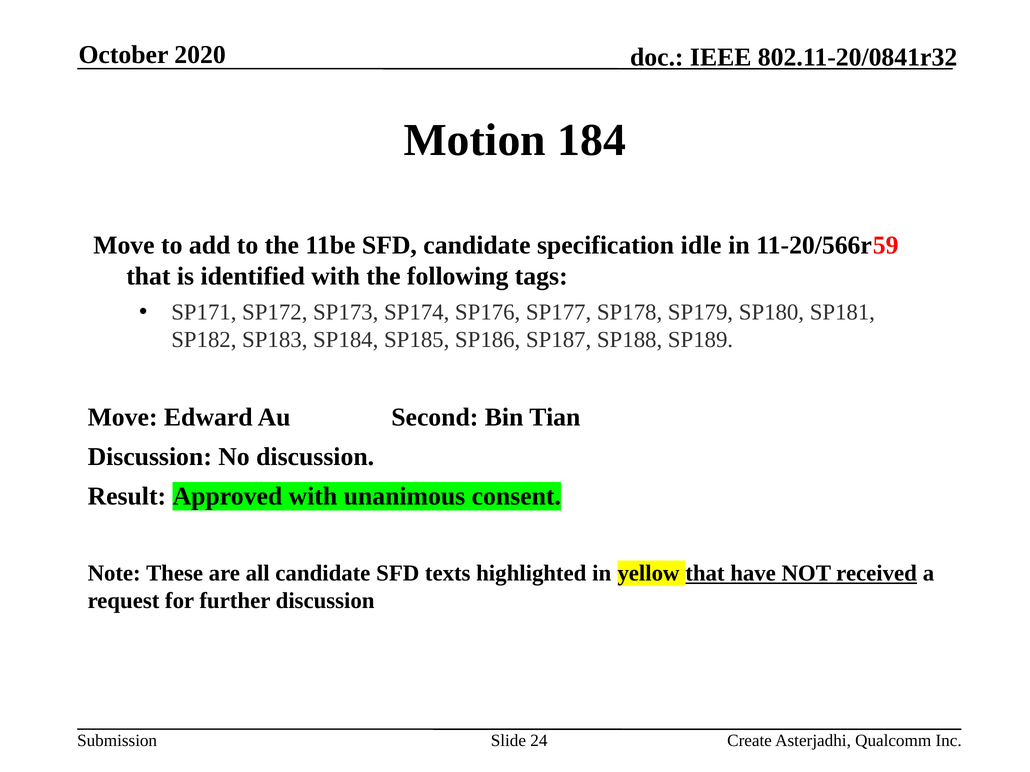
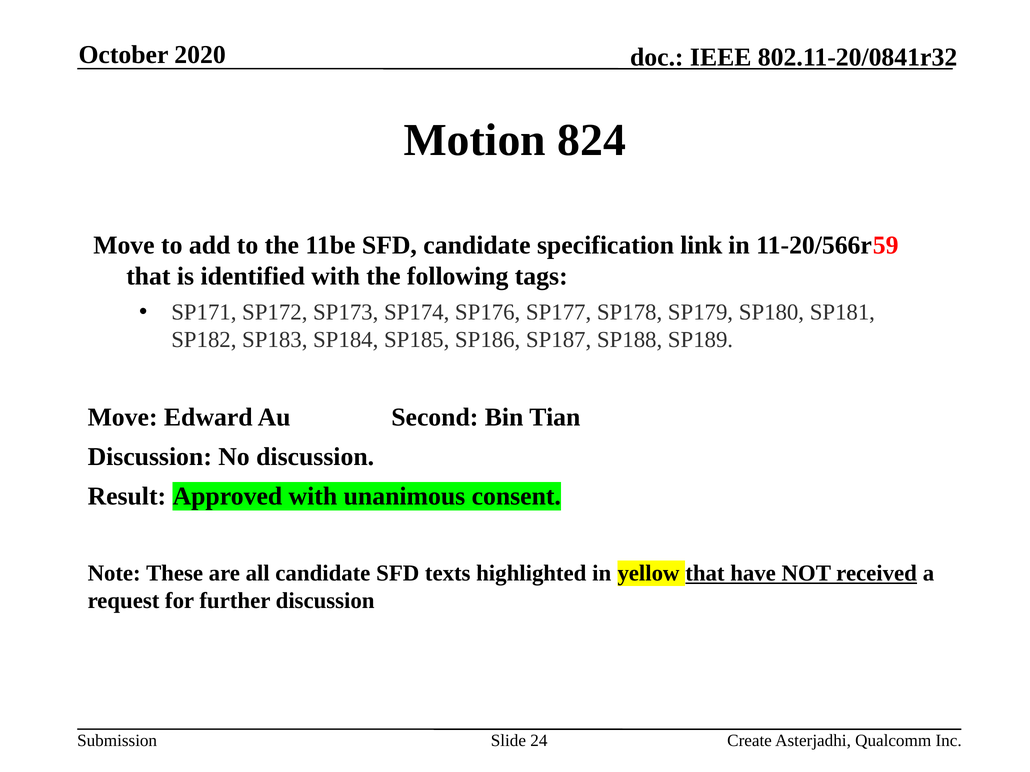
184: 184 -> 824
idle: idle -> link
